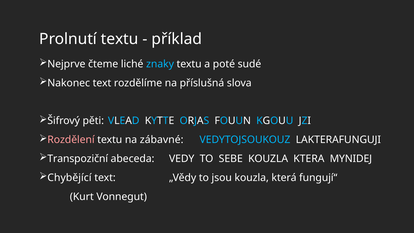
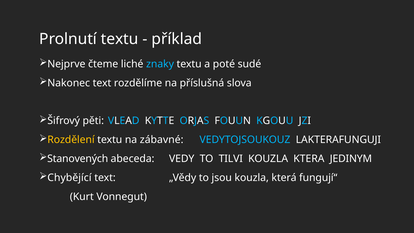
Rozdělení colour: pink -> yellow
Transpoziční: Transpoziční -> Stanovených
SEBE: SEBE -> TILVI
MYNIDEJ: MYNIDEJ -> JEDINYM
